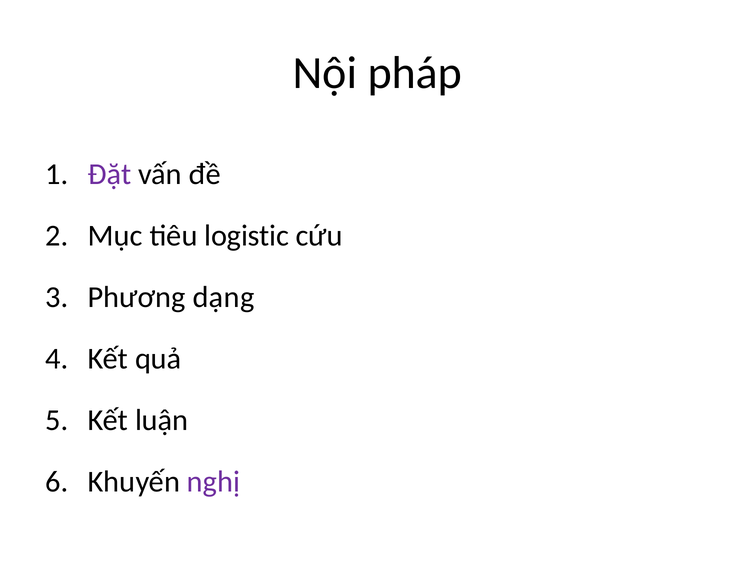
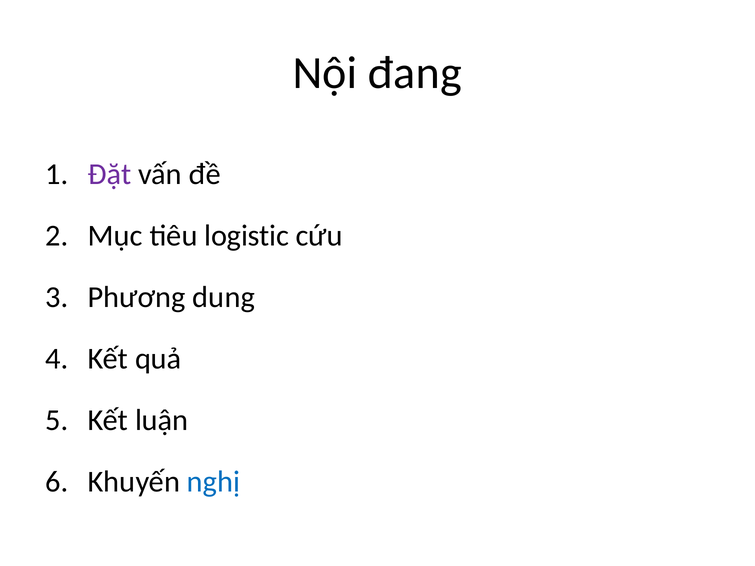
pháp: pháp -> đang
dạng: dạng -> dung
nghị colour: purple -> blue
